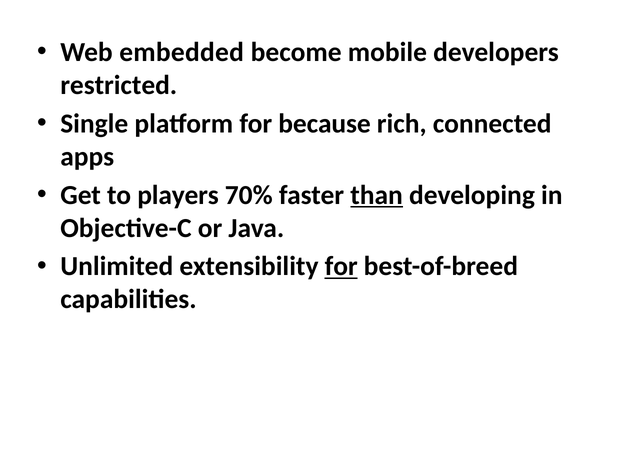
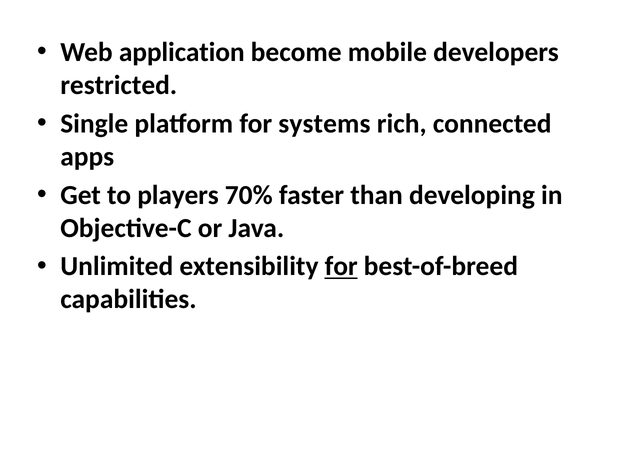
embedded: embedded -> application
because: because -> systems
than underline: present -> none
